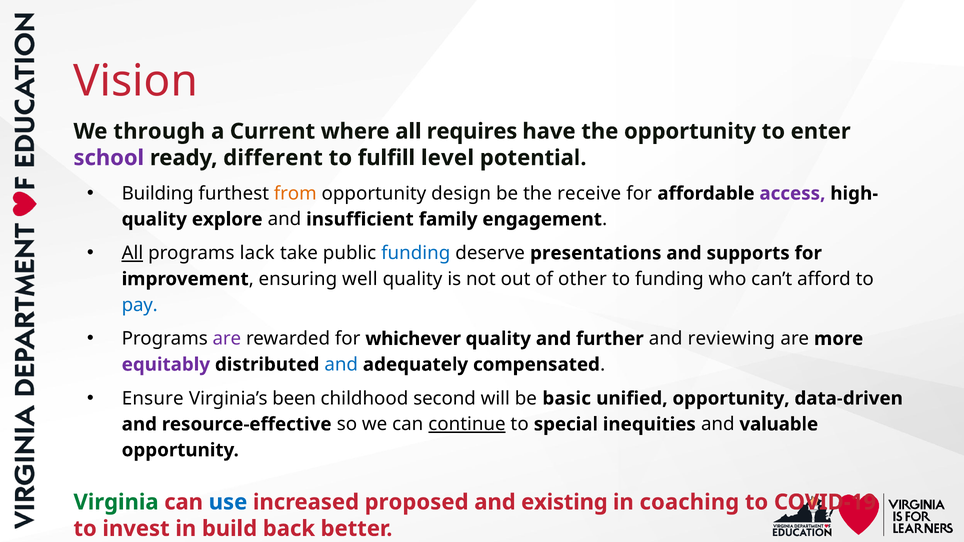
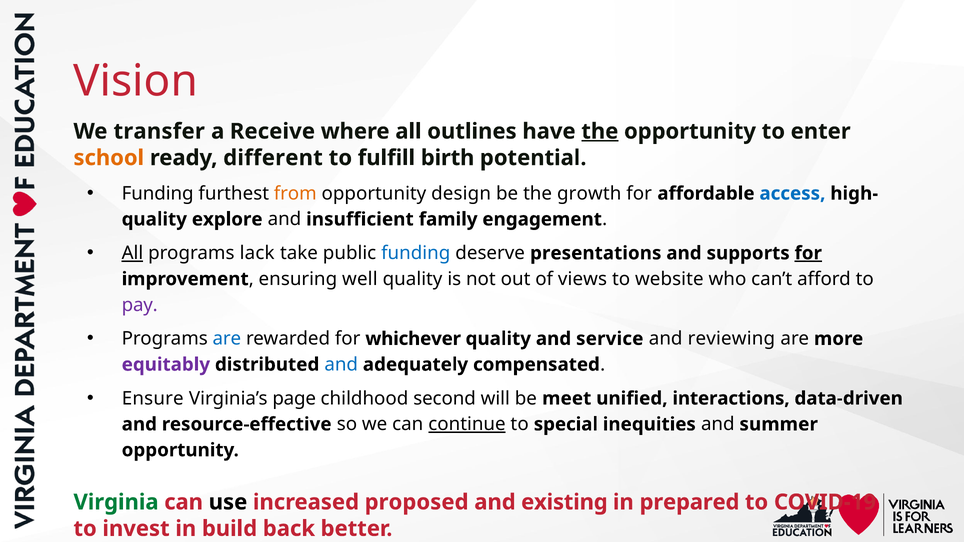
through: through -> transfer
Current: Current -> Receive
requires: requires -> outlines
the at (600, 131) underline: none -> present
school colour: purple -> orange
level: level -> birth
Building at (158, 194): Building -> Funding
receive: receive -> growth
access colour: purple -> blue
for at (808, 253) underline: none -> present
other: other -> views
to funding: funding -> website
pay colour: blue -> purple
are at (227, 339) colour: purple -> blue
further: further -> service
been: been -> page
basic: basic -> meet
unified opportunity: opportunity -> interactions
valuable: valuable -> summer
use colour: blue -> black
coaching: coaching -> prepared
